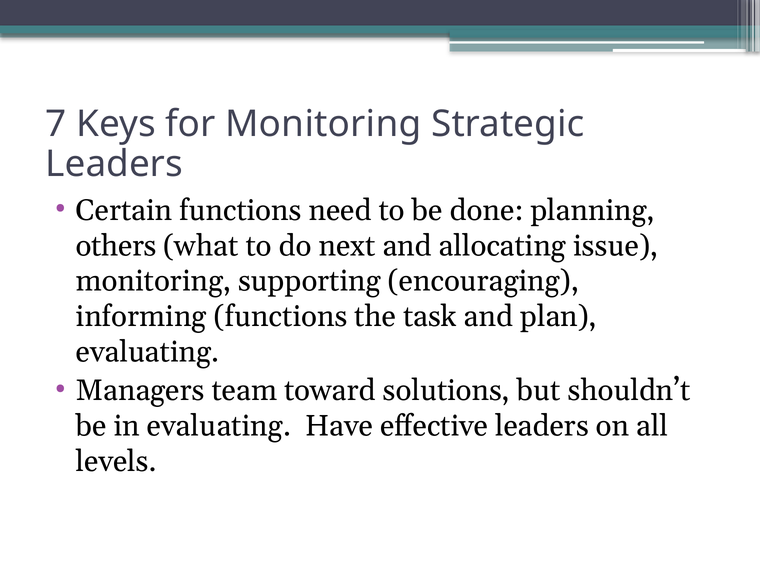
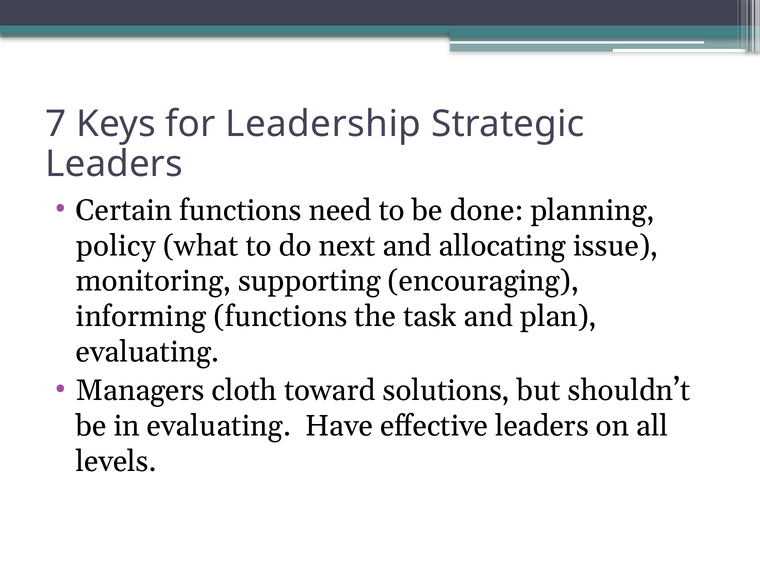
for Monitoring: Monitoring -> Leadership
others: others -> policy
team: team -> cloth
